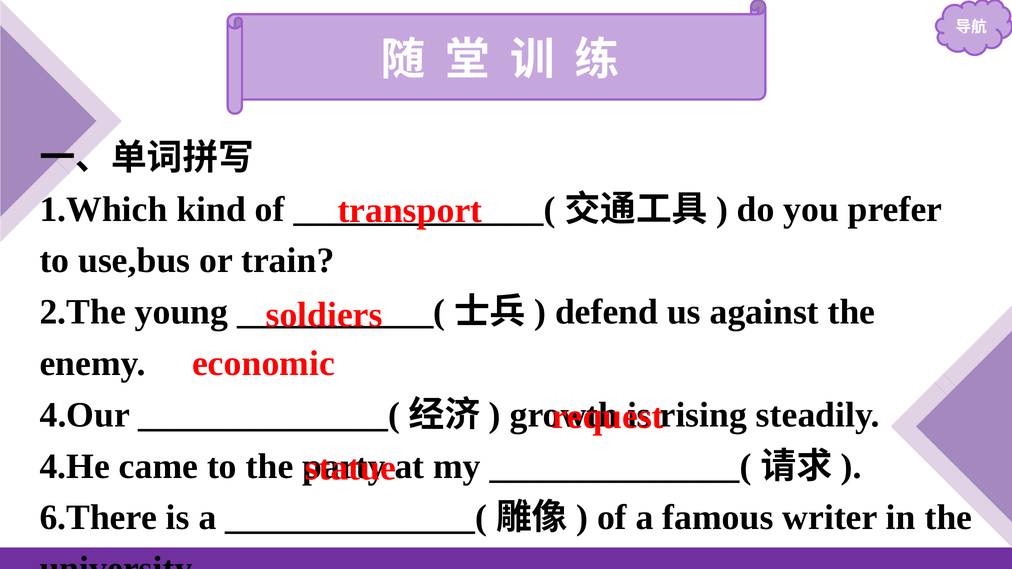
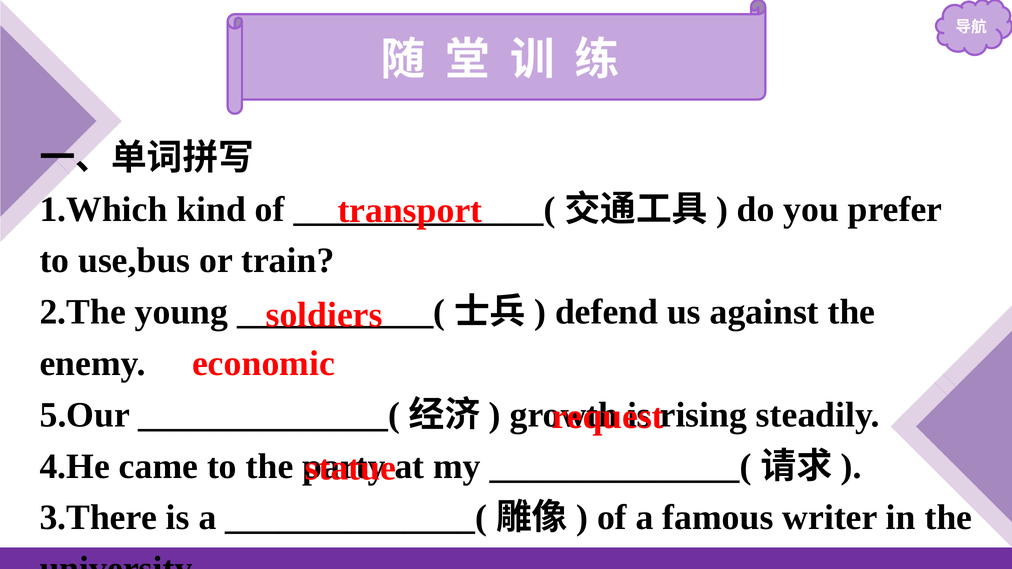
4.Our: 4.Our -> 5.Our
6.There: 6.There -> 3.There
